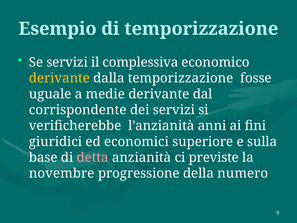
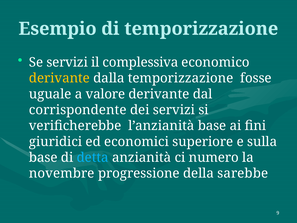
medie: medie -> valore
l’anzianità anni: anni -> base
detta colour: pink -> light blue
previste: previste -> numero
numero: numero -> sarebbe
